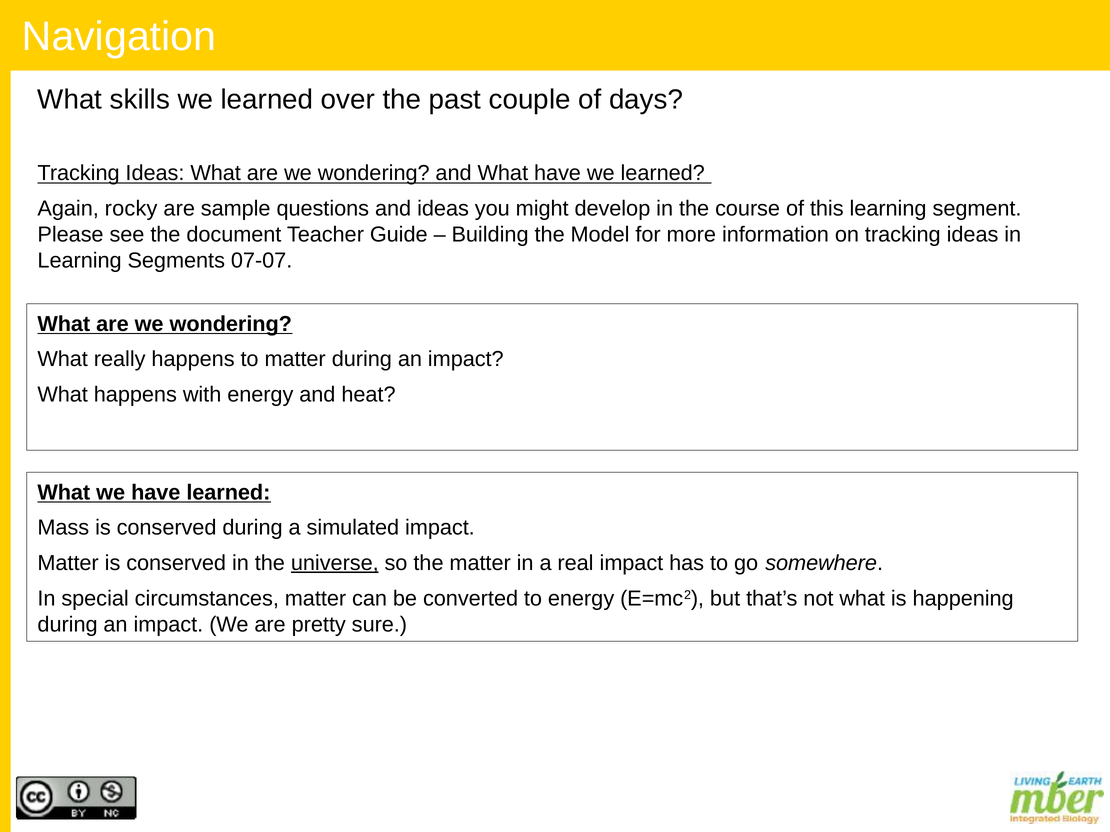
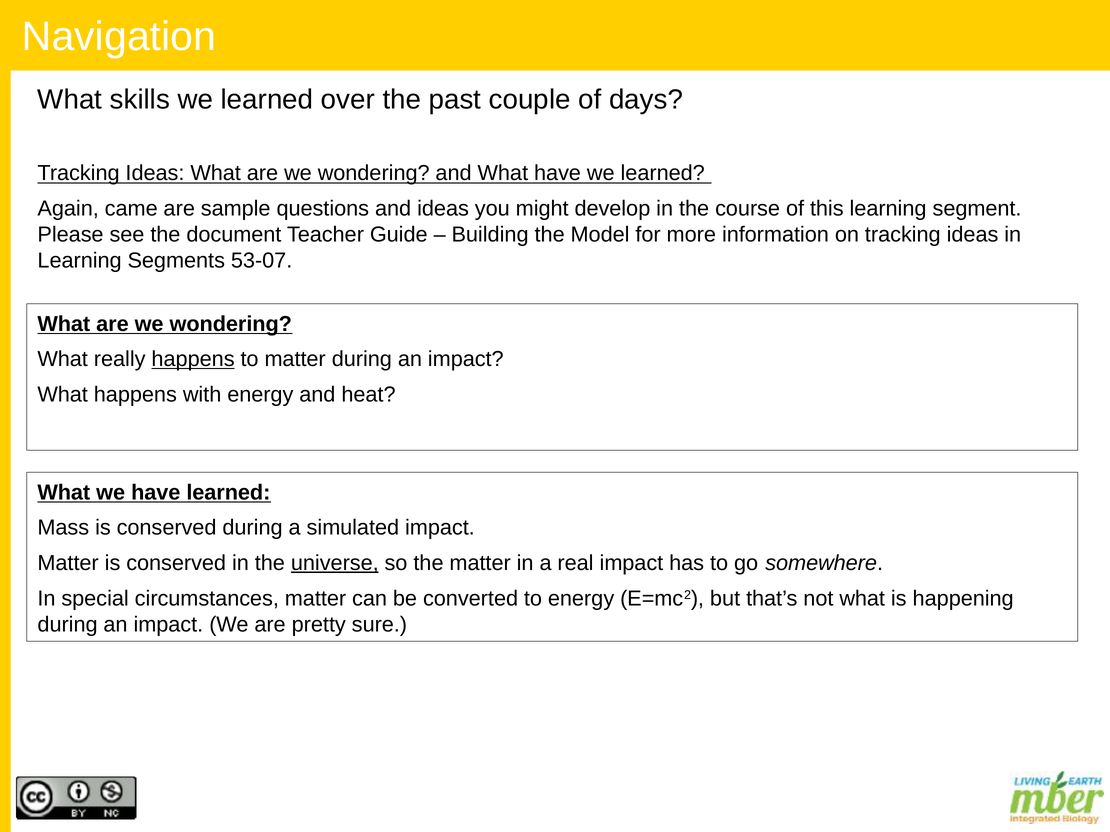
rocky: rocky -> came
07-07: 07-07 -> 53-07
happens at (193, 359) underline: none -> present
